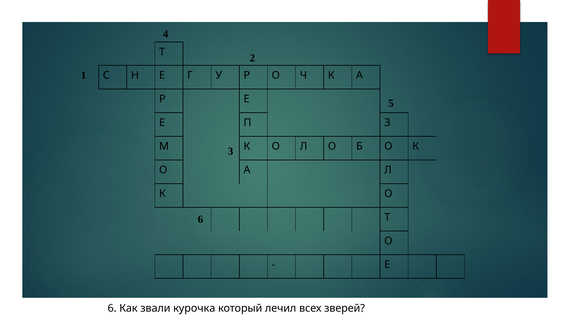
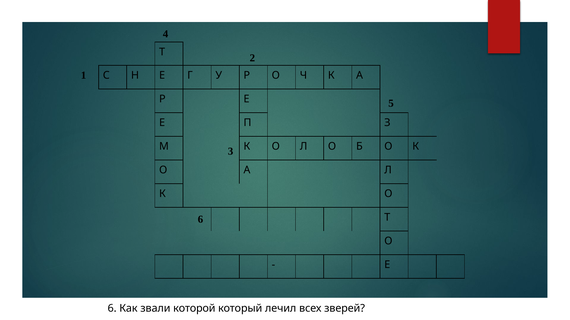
курочка: курочка -> которой
